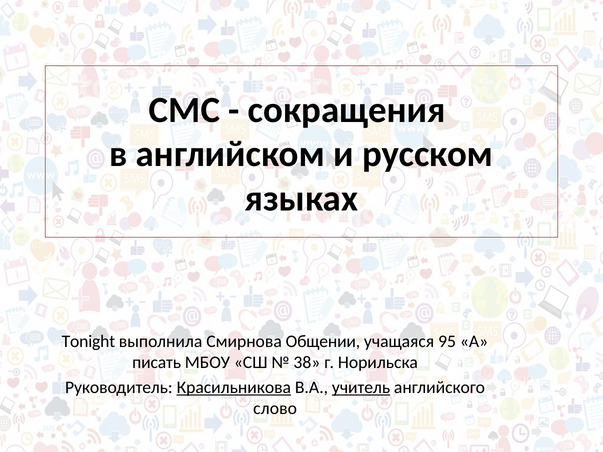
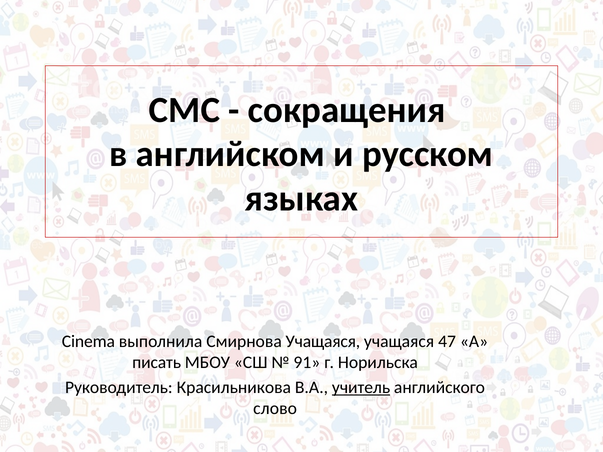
Tonight: Tonight -> Cinema
Смирнова Общении: Общении -> Учащаяся
95: 95 -> 47
38: 38 -> 91
Красильникова underline: present -> none
